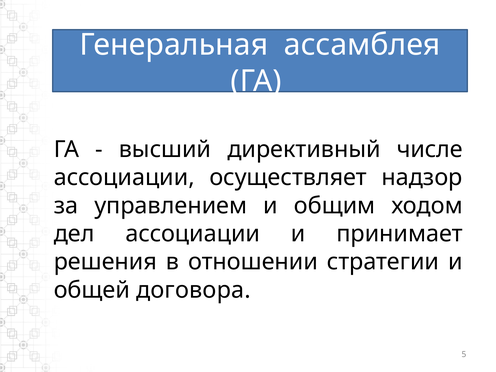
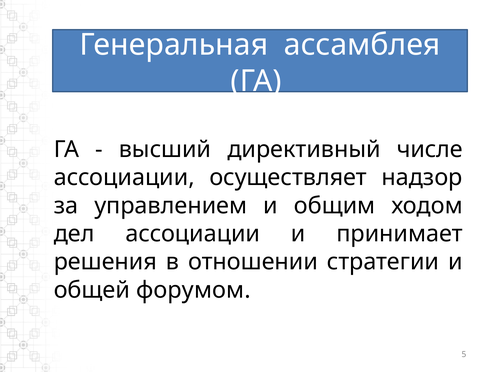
договора: договора -> форумом
